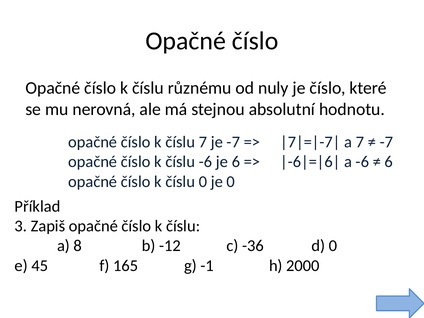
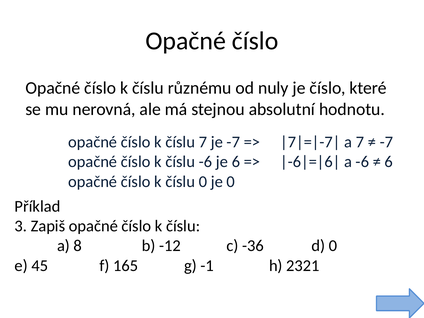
2000: 2000 -> 2321
